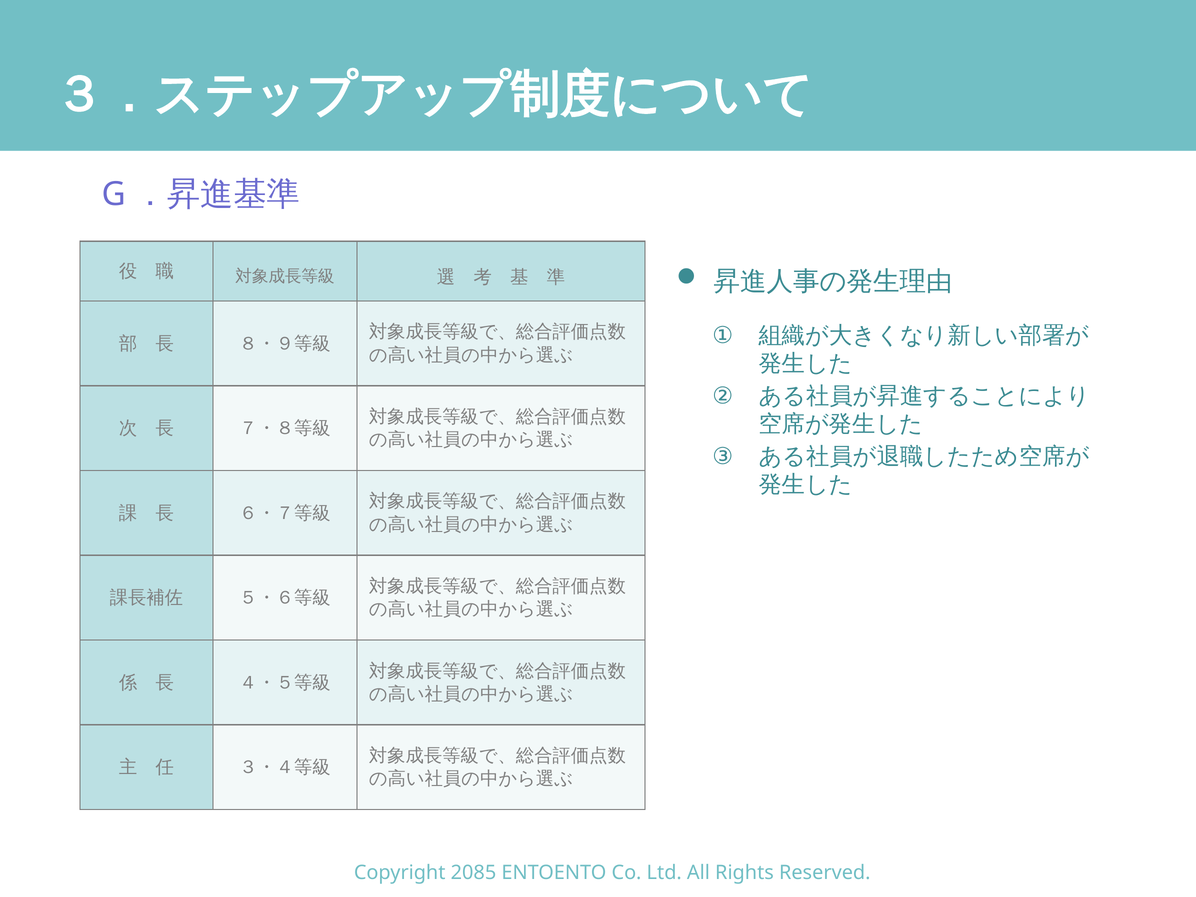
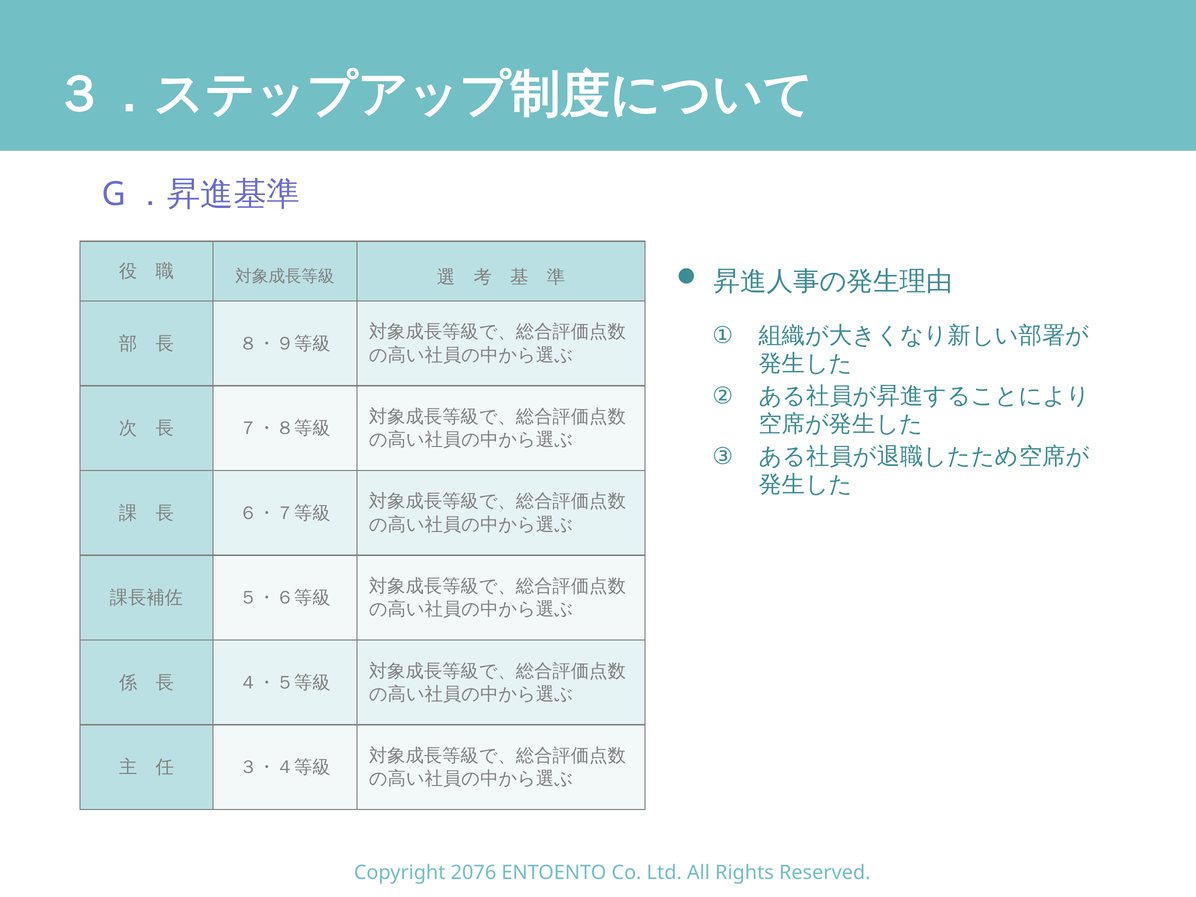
2085: 2085 -> 2076
